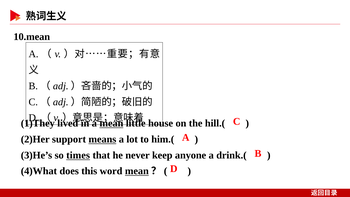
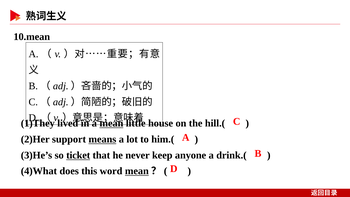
times: times -> ticket
